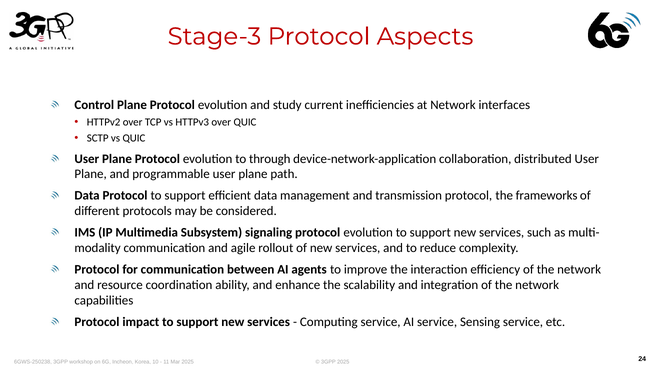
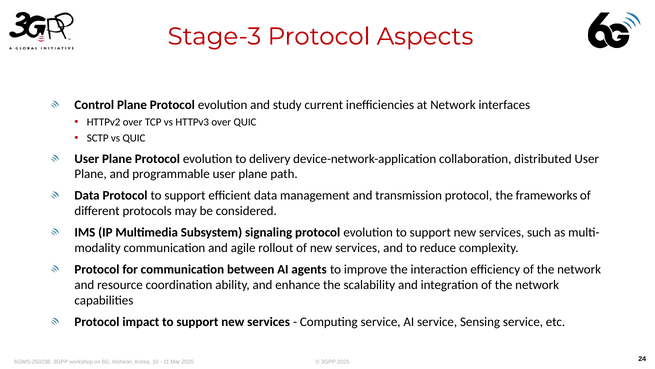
through: through -> delivery
